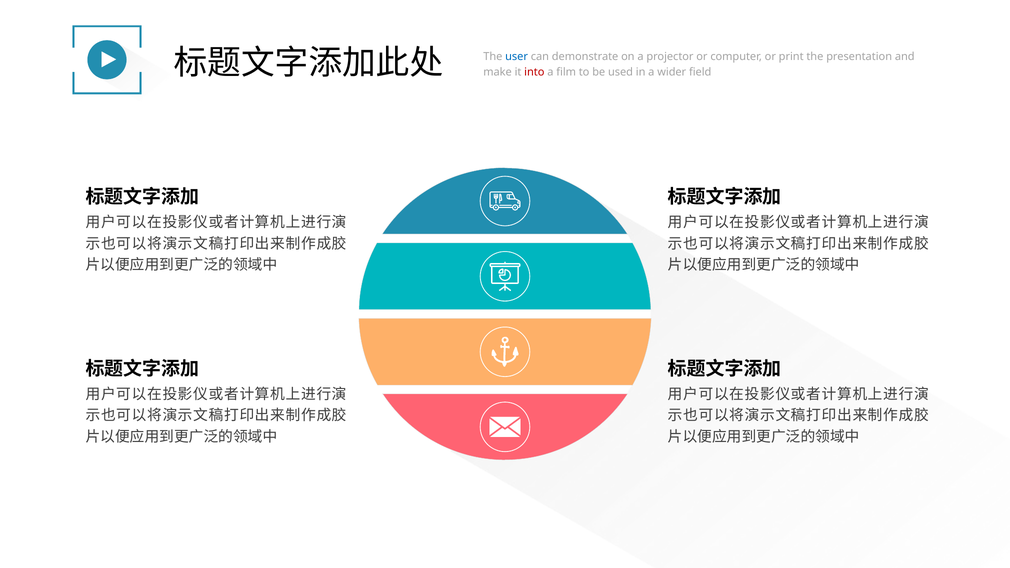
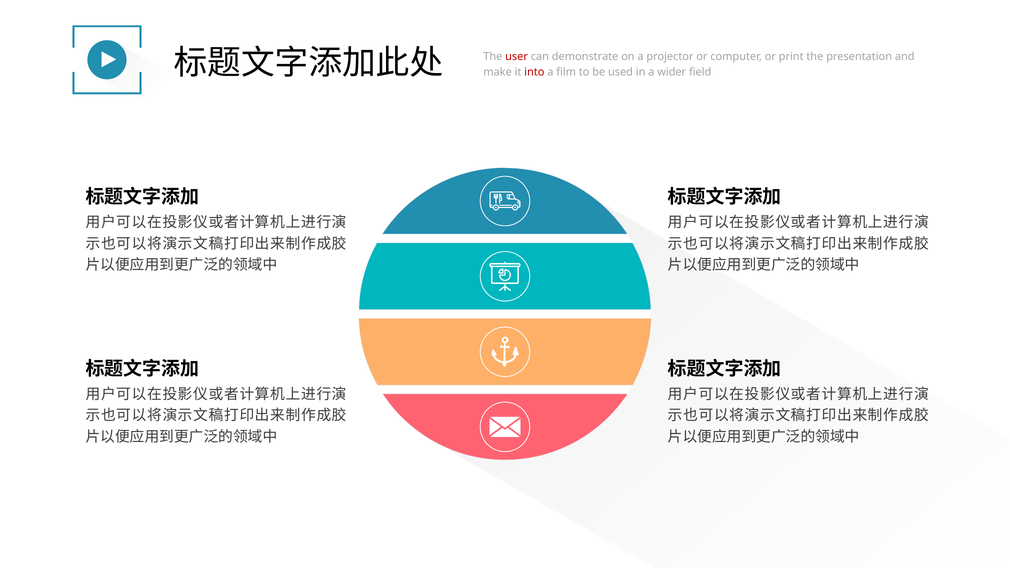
user colour: blue -> red
